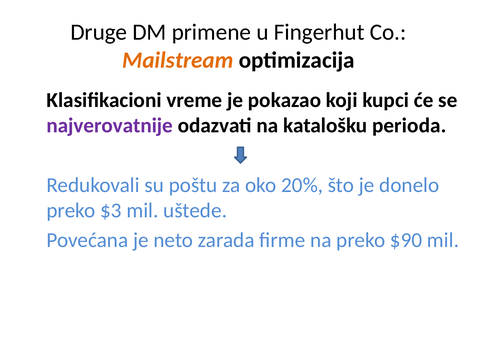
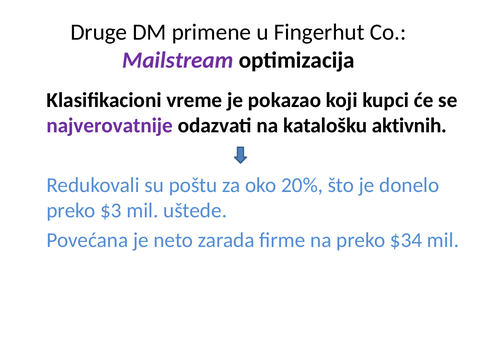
Mailstream colour: orange -> purple
perioda: perioda -> aktivnih
$90: $90 -> $34
